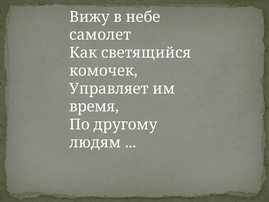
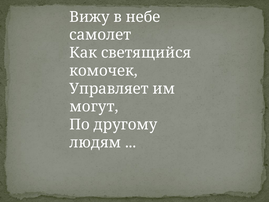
время: время -> могут
